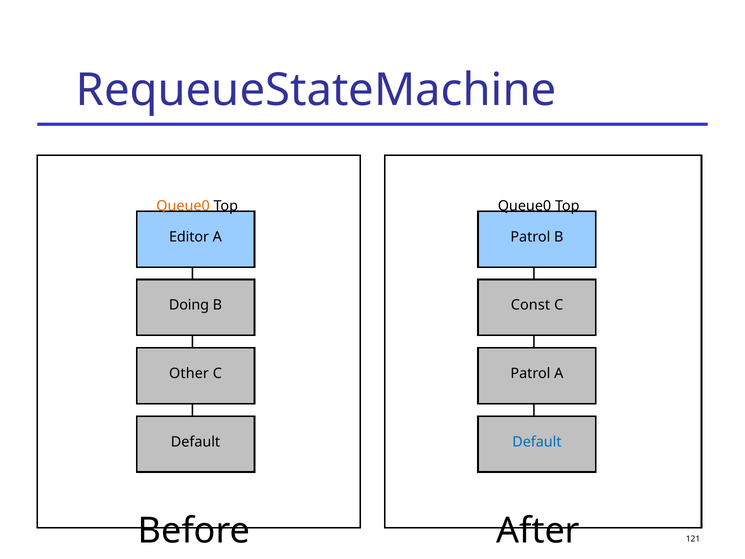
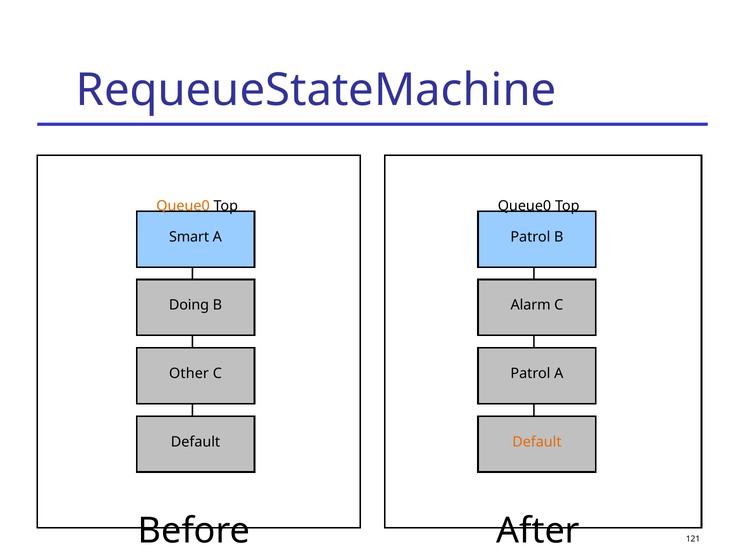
Editor: Editor -> Smart
Const: Const -> Alarm
Default at (537, 442) colour: blue -> orange
